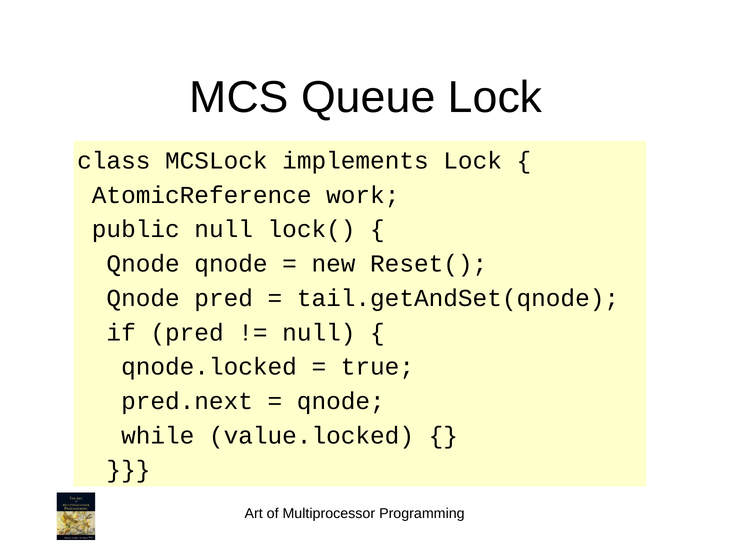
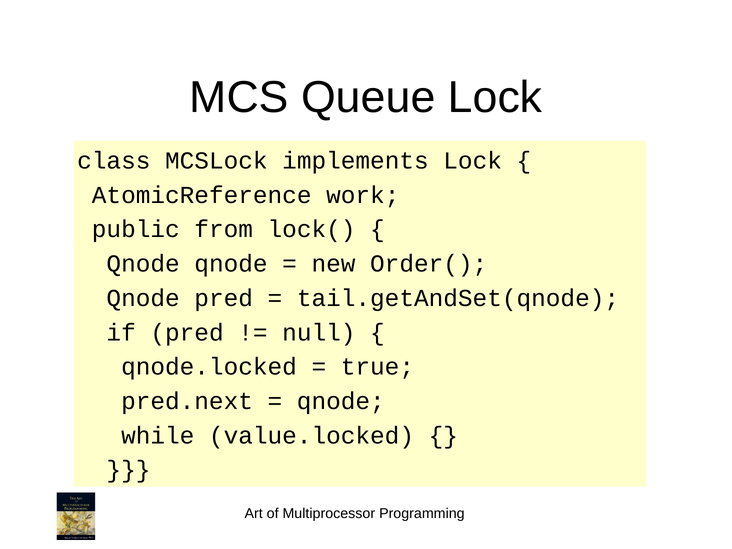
public null: null -> from
Reset(: Reset( -> Order(
